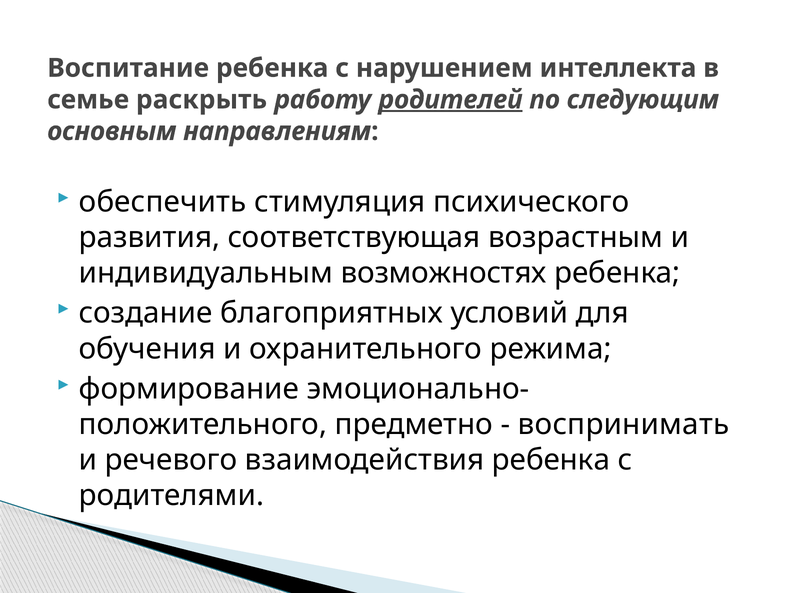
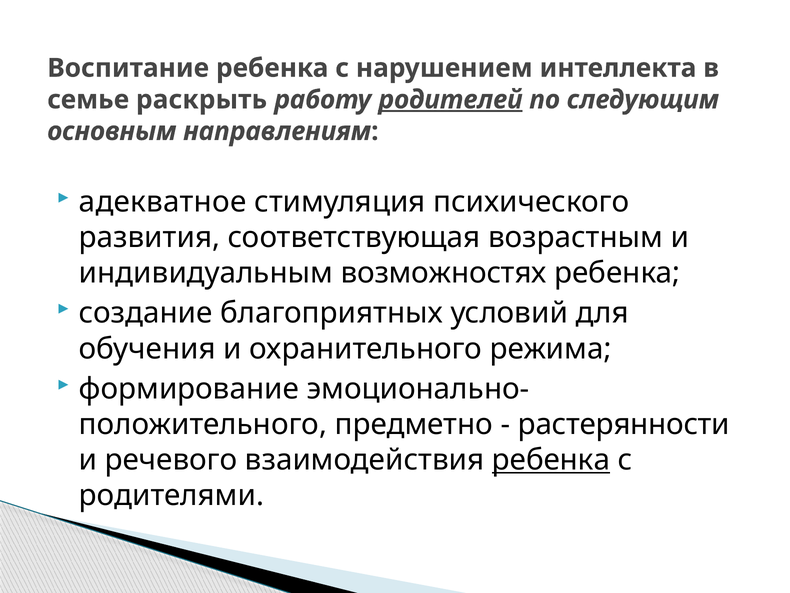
обеспечить: обеспечить -> адекватное
воспринимать: воспринимать -> растерянности
ребенка at (551, 460) underline: none -> present
